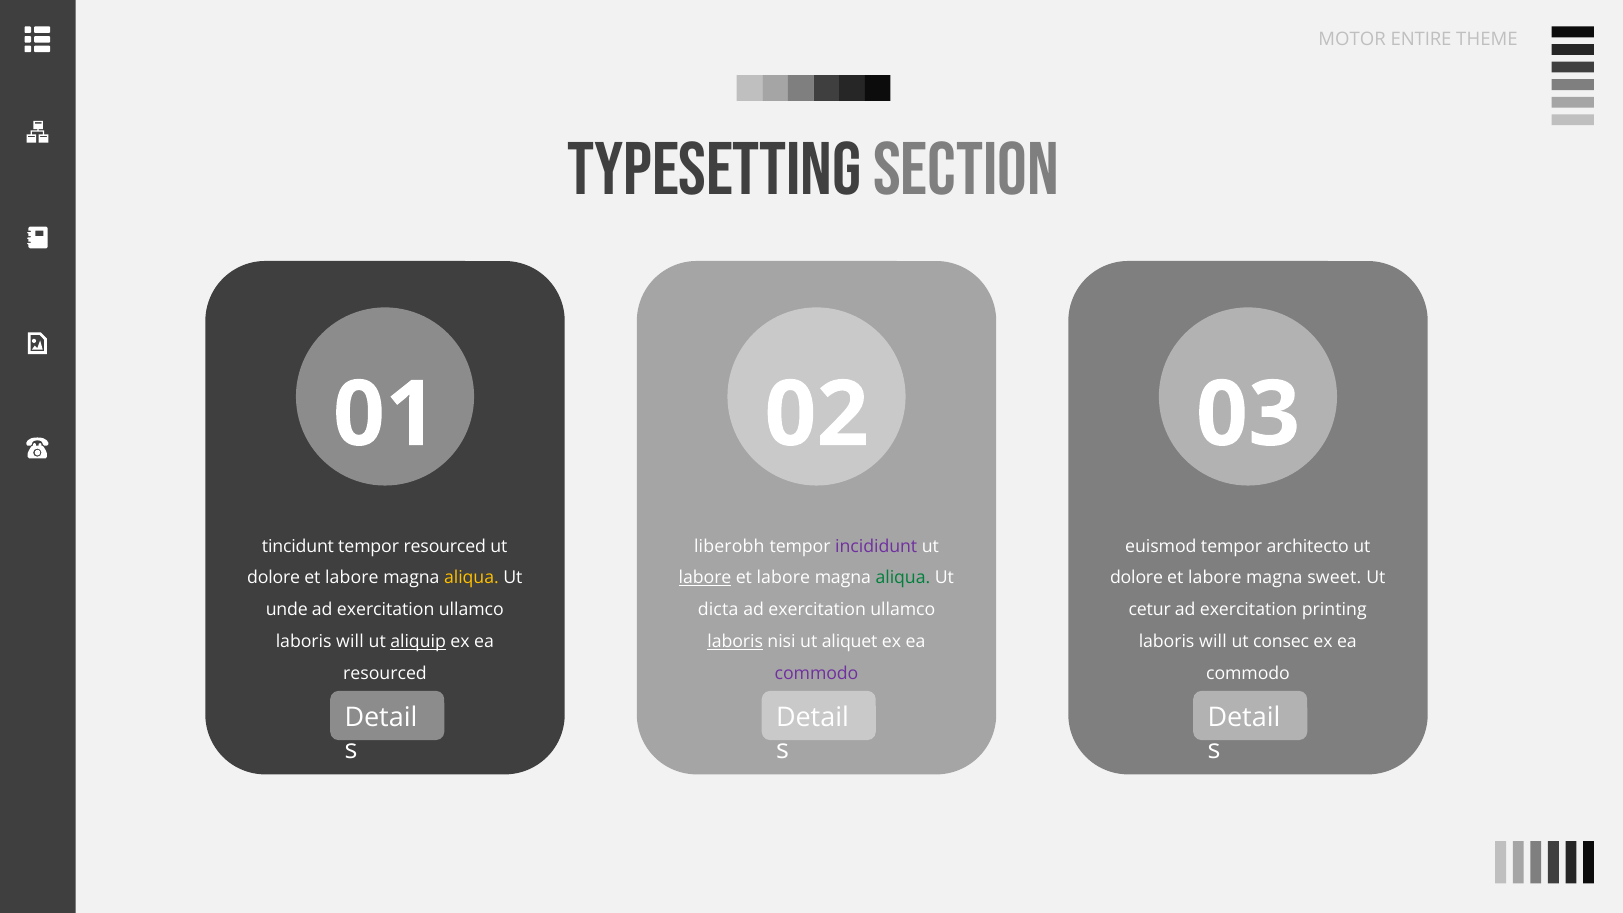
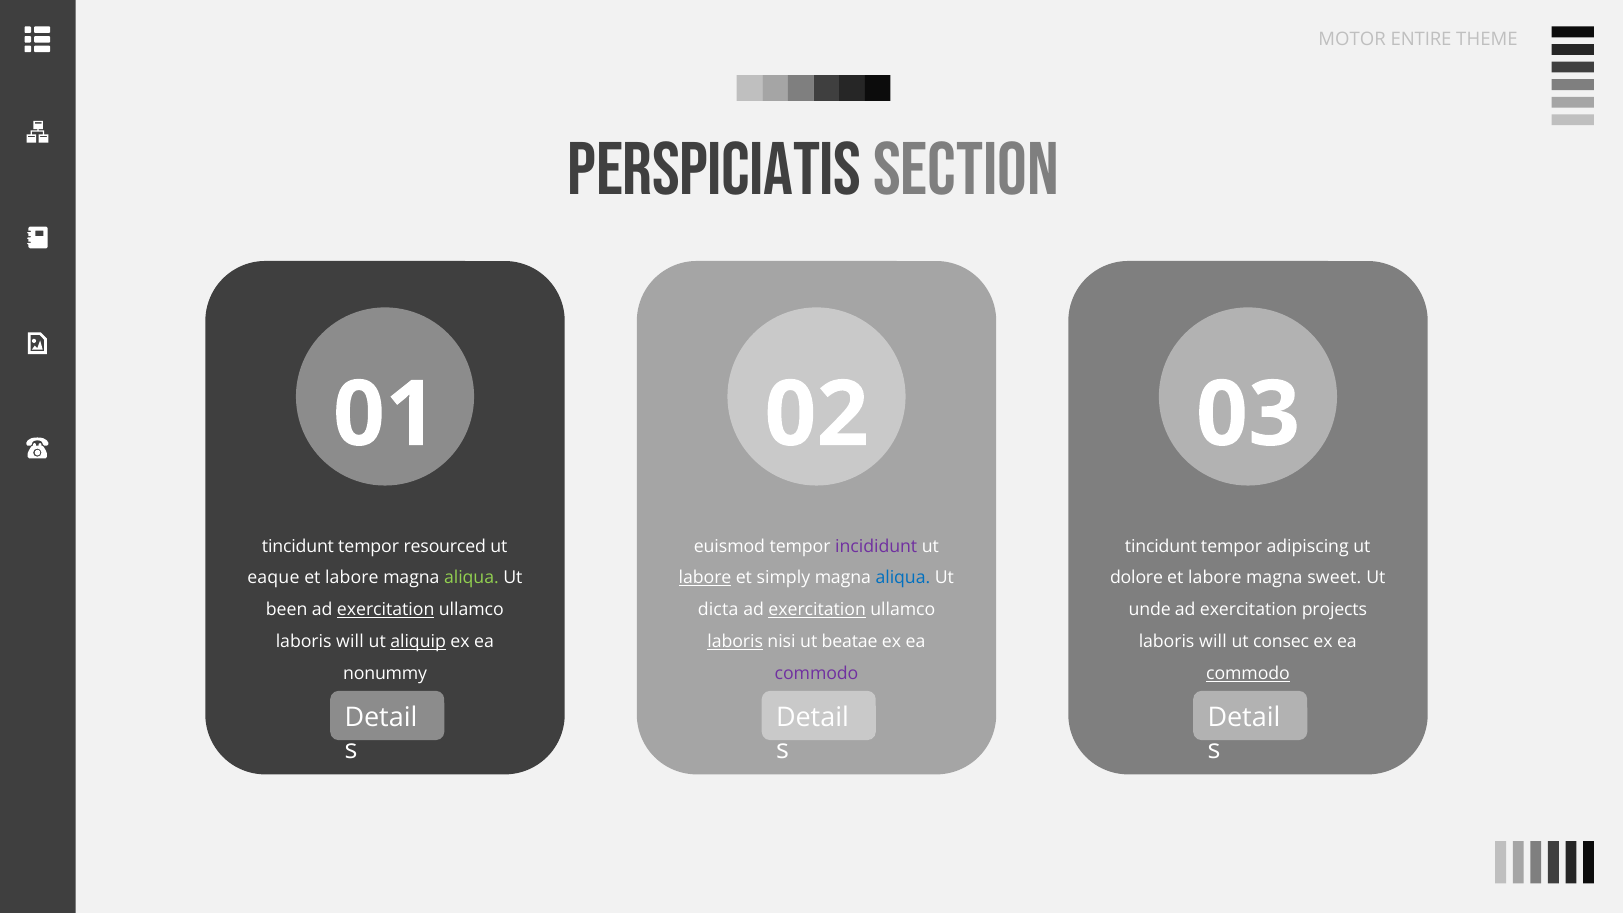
Typesetting: Typesetting -> Perspiciatis
liberobh: liberobh -> euismod
euismod at (1161, 546): euismod -> tincidunt
architecto: architecto -> adipiscing
dolore at (274, 578): dolore -> eaque
aliqua at (471, 578) colour: yellow -> light green
labore at (783, 578): labore -> simply
aliqua at (903, 578) colour: green -> blue
unde: unde -> been
exercitation at (386, 610) underline: none -> present
exercitation at (817, 610) underline: none -> present
cetur: cetur -> unde
printing: printing -> projects
aliquet: aliquet -> beatae
resourced at (385, 674): resourced -> nonummy
commodo at (1248, 674) underline: none -> present
